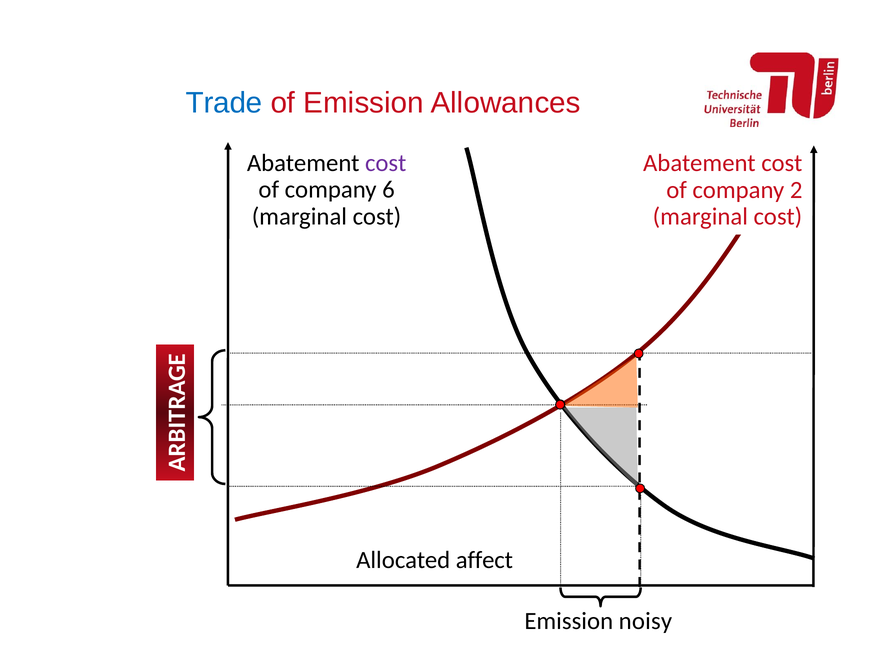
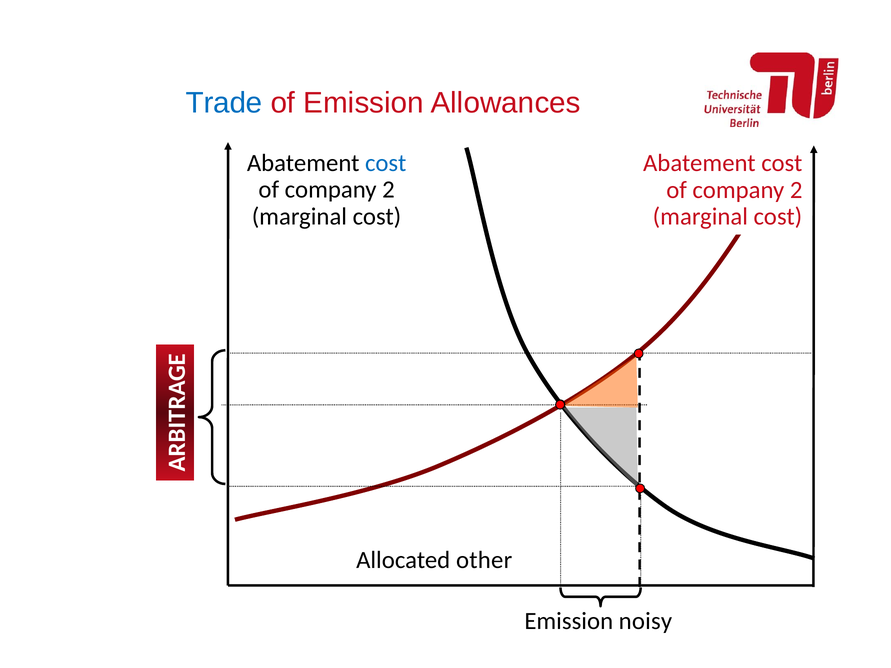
cost at (386, 163) colour: purple -> blue
6 at (388, 190): 6 -> 2
affect: affect -> other
